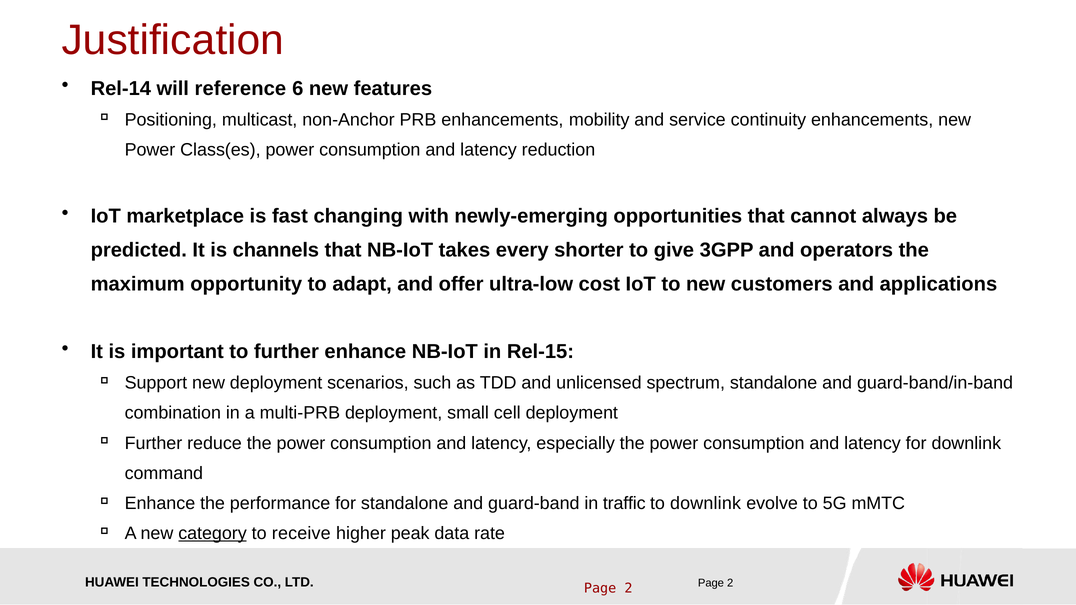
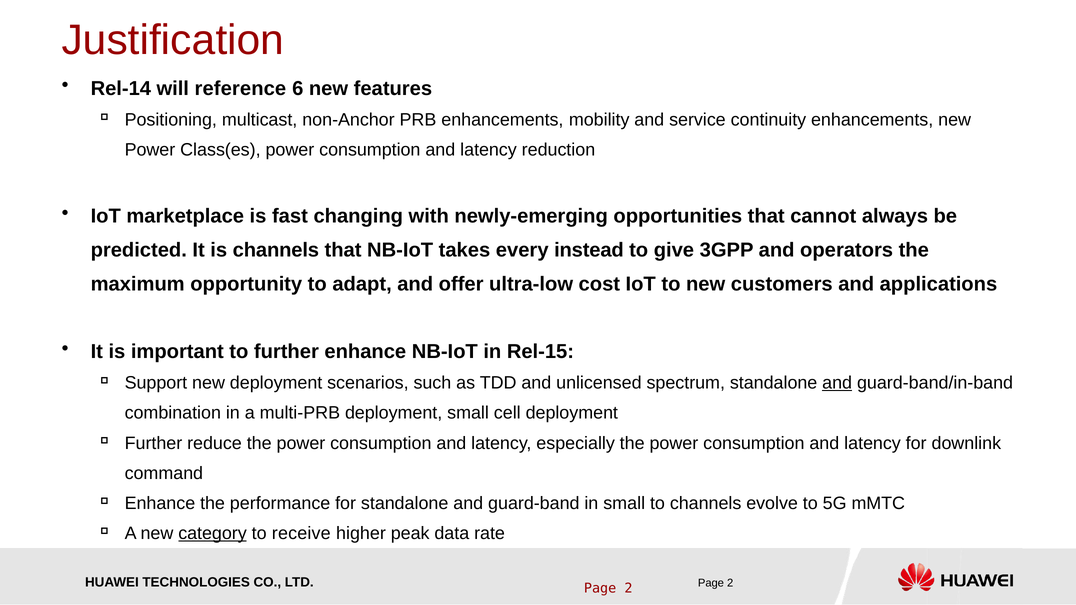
shorter: shorter -> instead
and at (837, 383) underline: none -> present
in traffic: traffic -> small
to downlink: downlink -> channels
